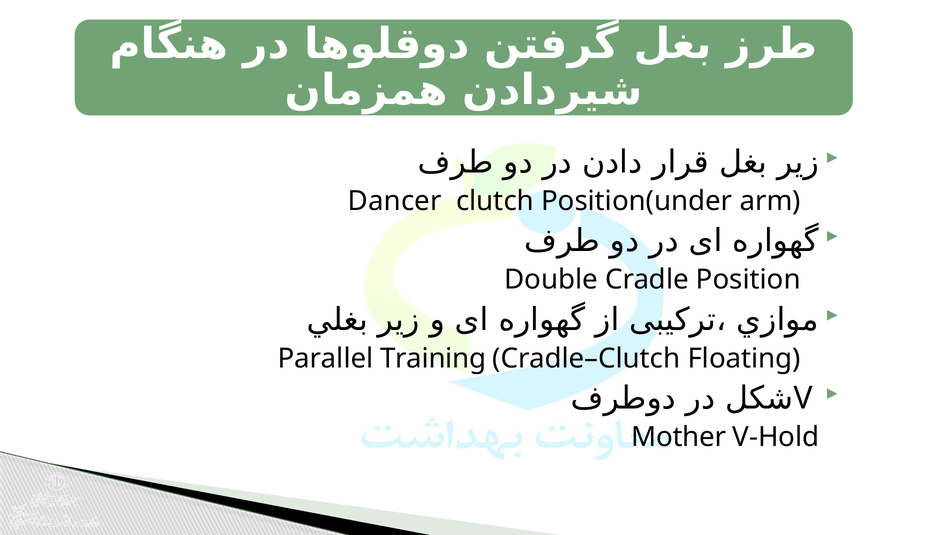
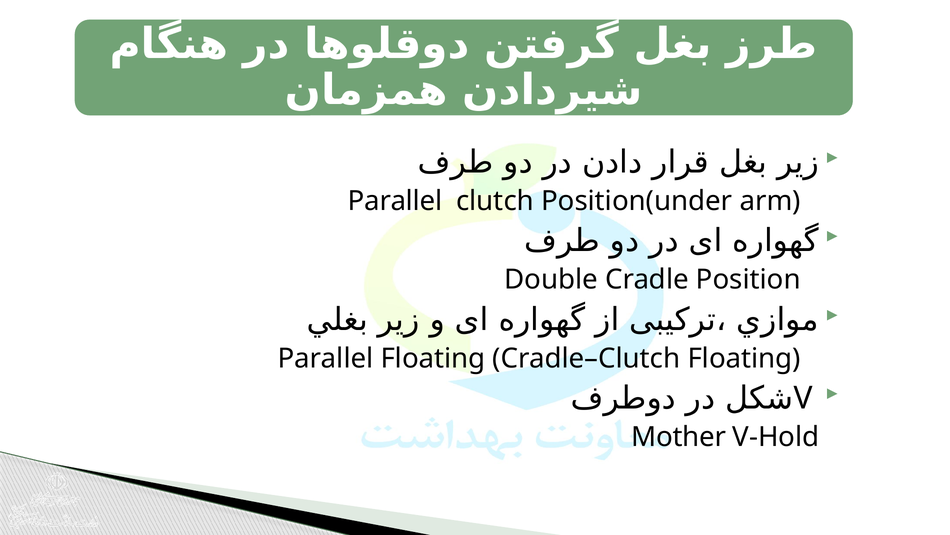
Dancer at (395, 201): Dancer -> Parallel
Parallel Training: Training -> Floating
